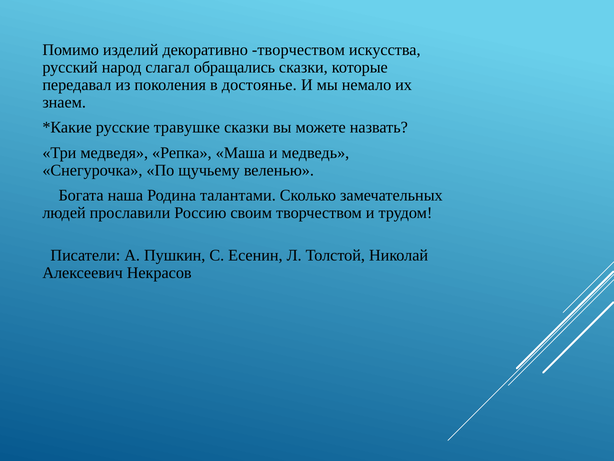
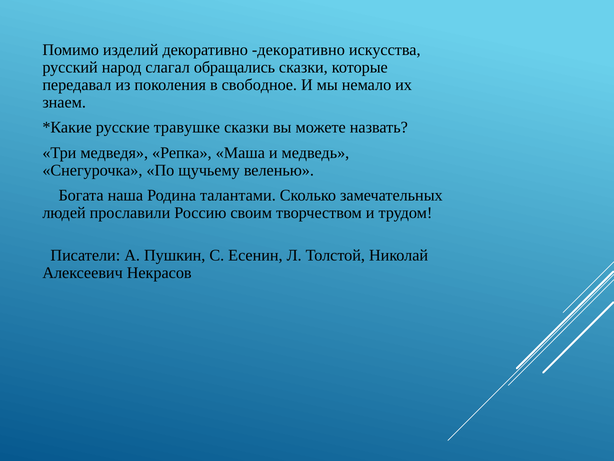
декоративно творчеством: творчеством -> декоративно
достоянье: достоянье -> свободное
